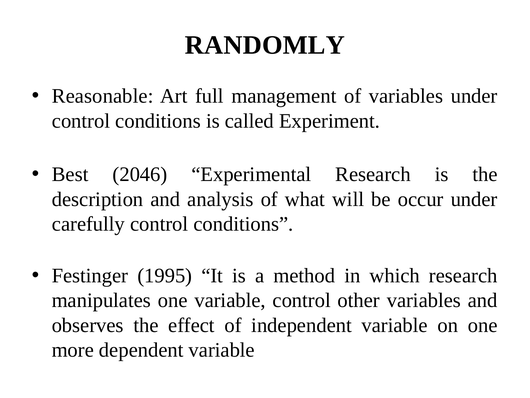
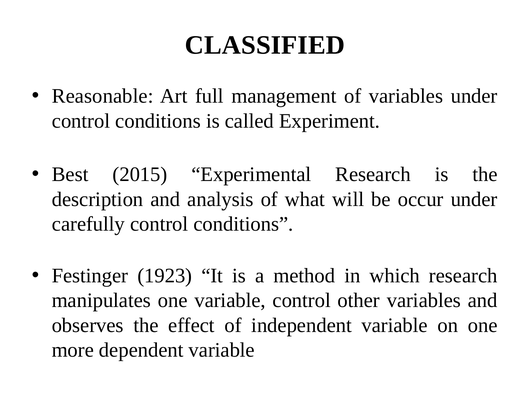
RANDOMLY: RANDOMLY -> CLASSIFIED
2046: 2046 -> 2015
1995: 1995 -> 1923
